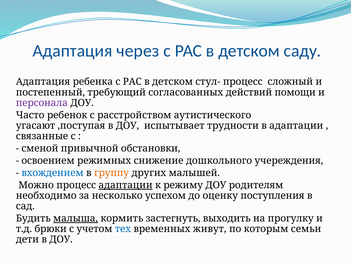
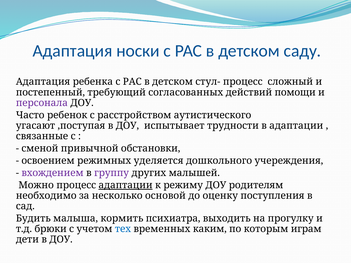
через: через -> носки
снижение: снижение -> уделяется
вхождением colour: blue -> purple
группу colour: orange -> purple
успехом: успехом -> основой
малыша underline: present -> none
застегнуть: застегнуть -> психиатра
живут: живут -> каким
семьи: семьи -> играм
